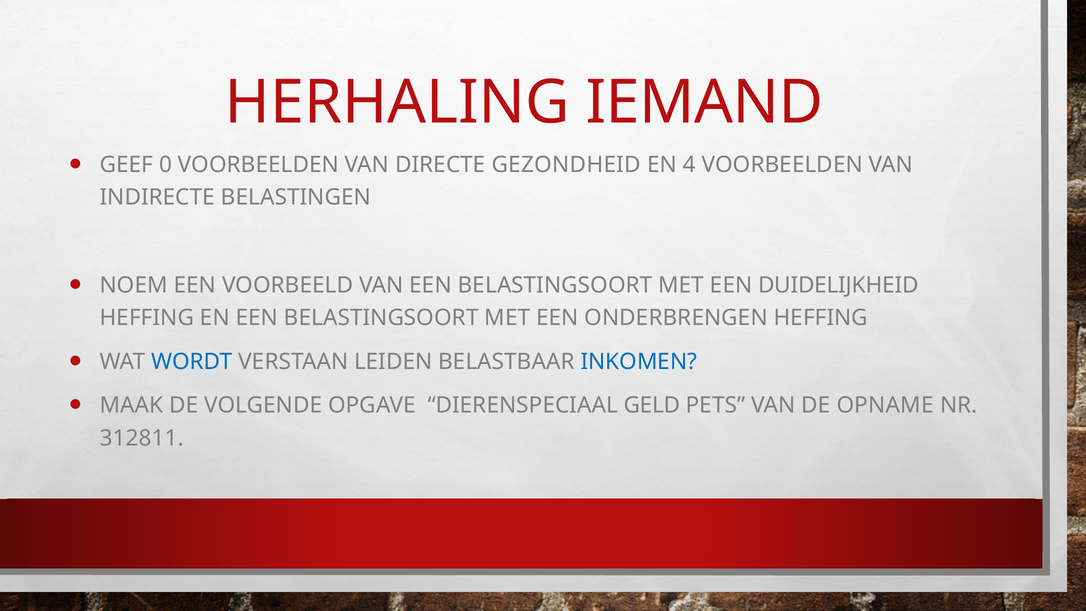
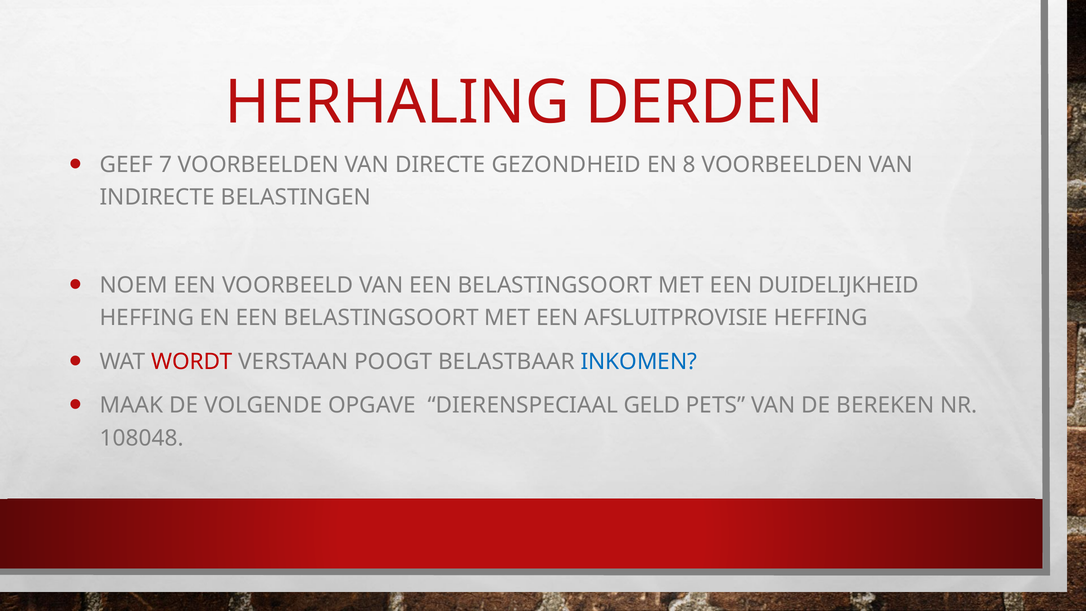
IEMAND: IEMAND -> DERDEN
0: 0 -> 7
4: 4 -> 8
ONDERBRENGEN: ONDERBRENGEN -> AFSLUITPROVISIE
WORDT colour: blue -> red
LEIDEN: LEIDEN -> POOGT
OPNAME: OPNAME -> BEREKEN
312811: 312811 -> 108048
